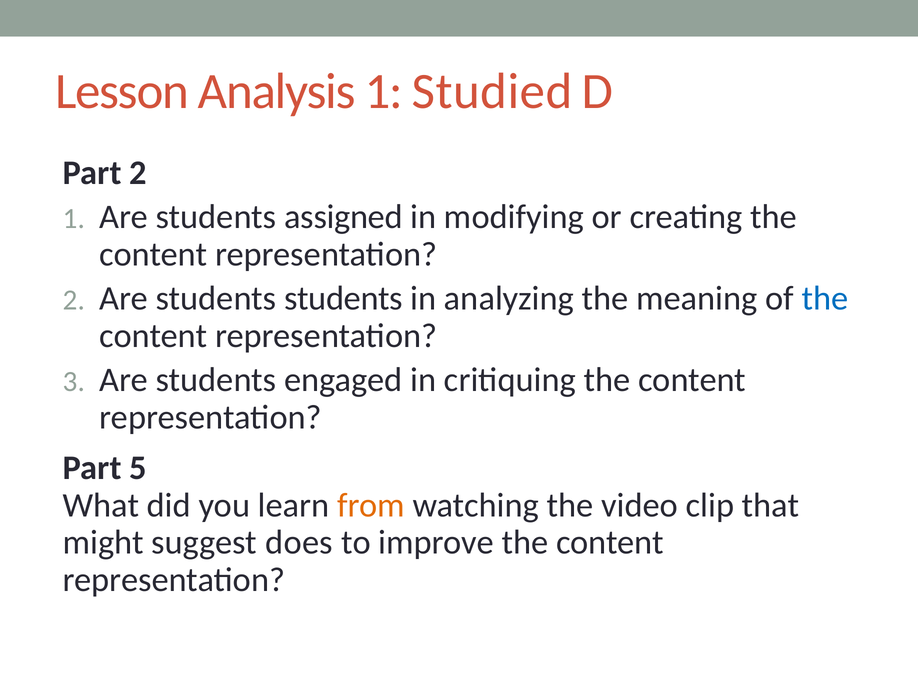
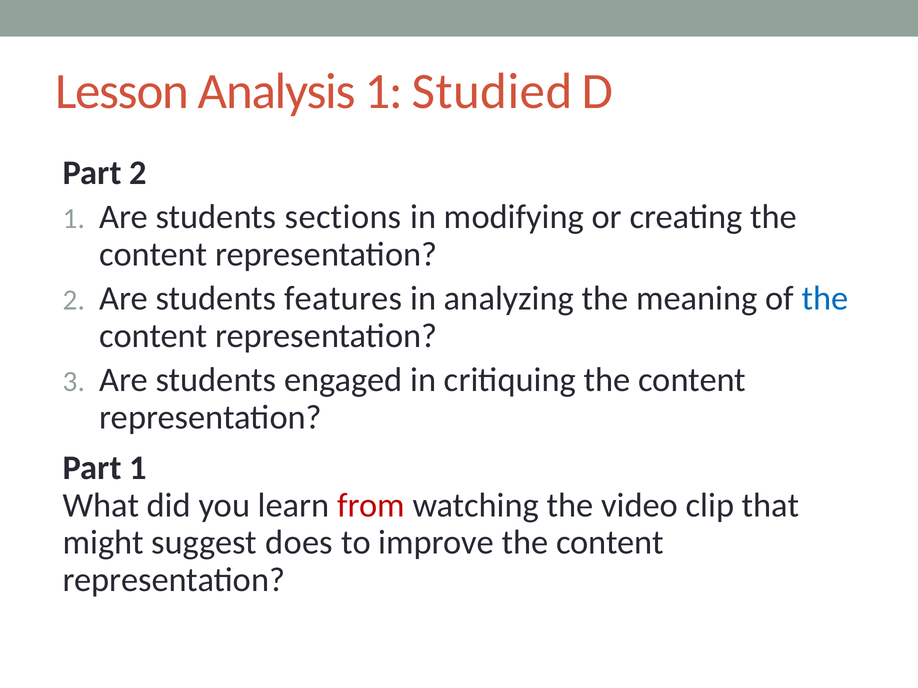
assigned: assigned -> sections
students students: students -> features
Part 5: 5 -> 1
from colour: orange -> red
